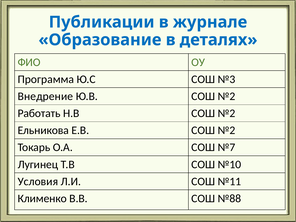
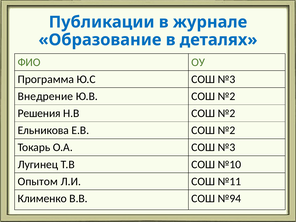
Работать: Работать -> Решения
О.А СОШ №7: №7 -> №3
Условия: Условия -> Опытом
№88: №88 -> №94
